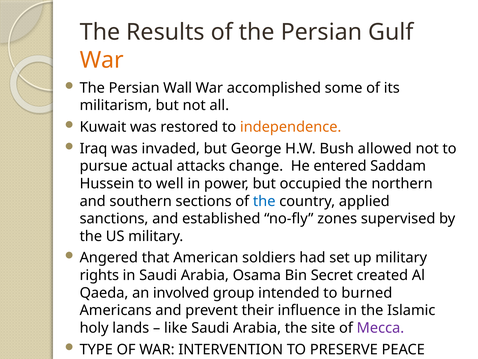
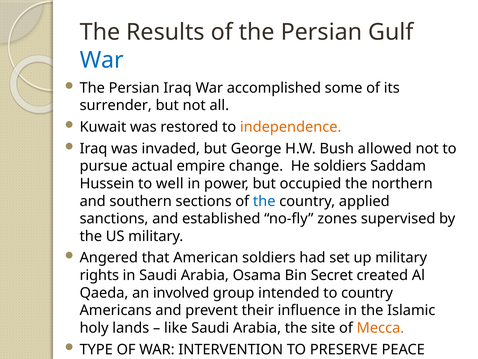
War at (102, 60) colour: orange -> blue
Persian Wall: Wall -> Iraq
militarism: militarism -> surrender
attacks: attacks -> empire
He entered: entered -> soldiers
to burned: burned -> country
Mecca colour: purple -> orange
